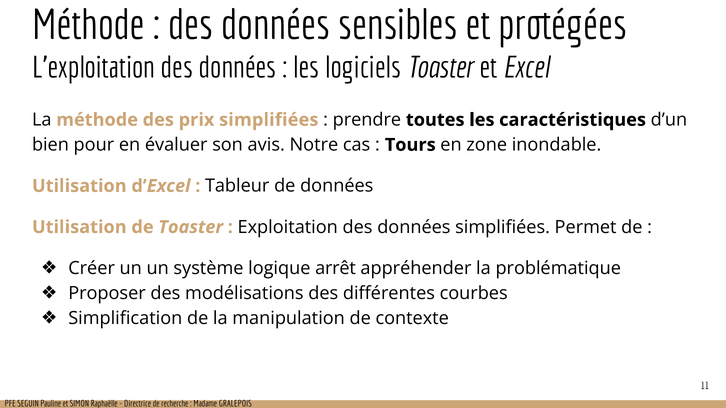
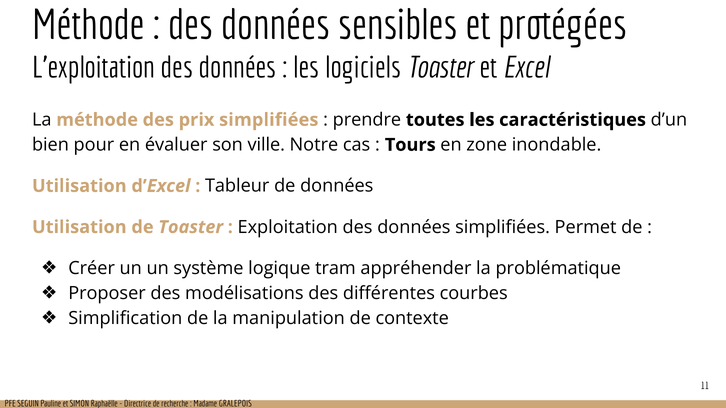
avis: avis -> ville
arrêt: arrêt -> tram
